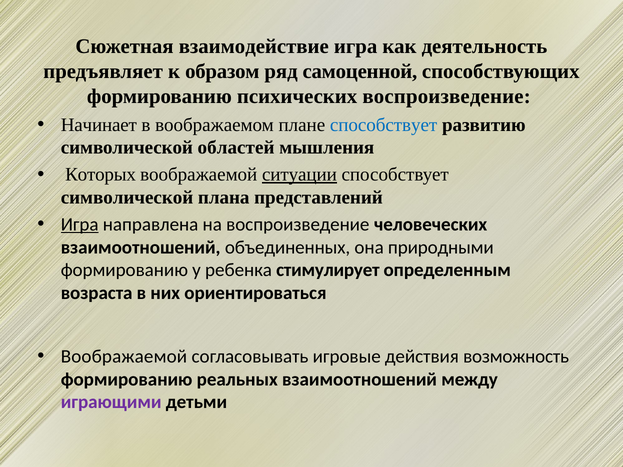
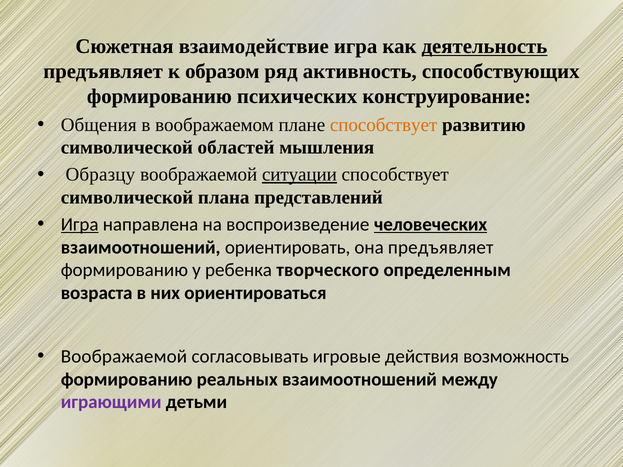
деятельность underline: none -> present
самоценной: самоценной -> активность
психических воспроизведение: воспроизведение -> конструирование
Начинает: Начинает -> Общения
способствует at (384, 125) colour: blue -> orange
Которых: Которых -> Образцу
человеческих underline: none -> present
объединенных: объединенных -> ориентировать
она природными: природными -> предъявляет
стимулирует: стимулирует -> творческого
